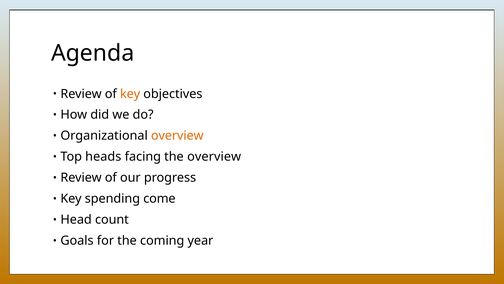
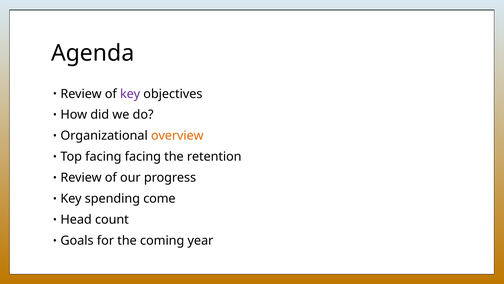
key at (130, 94) colour: orange -> purple
Top heads: heads -> facing
the overview: overview -> retention
